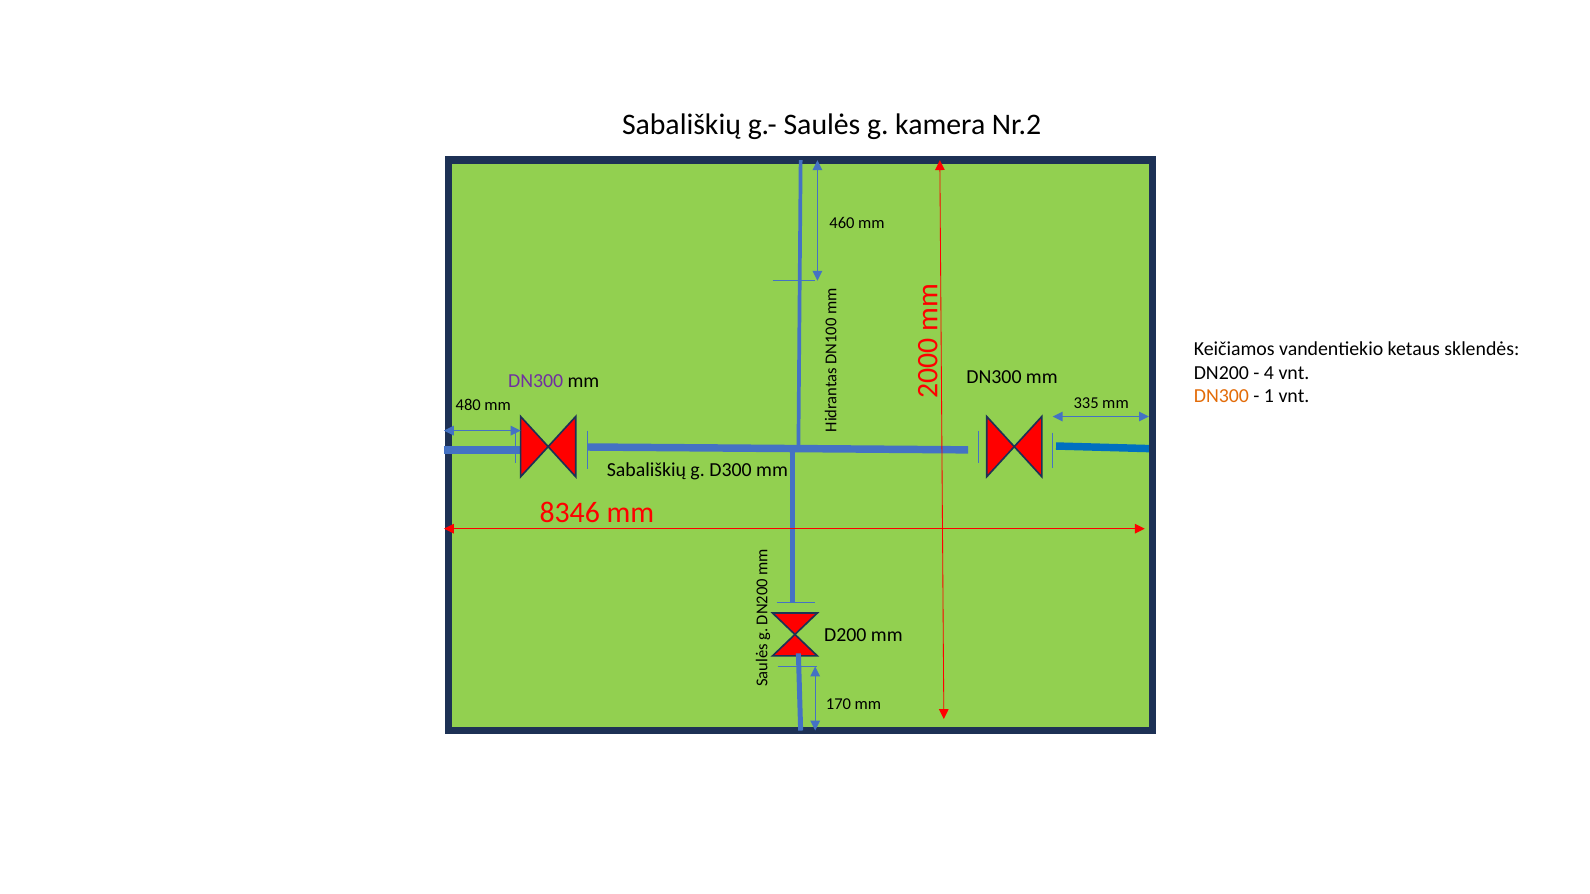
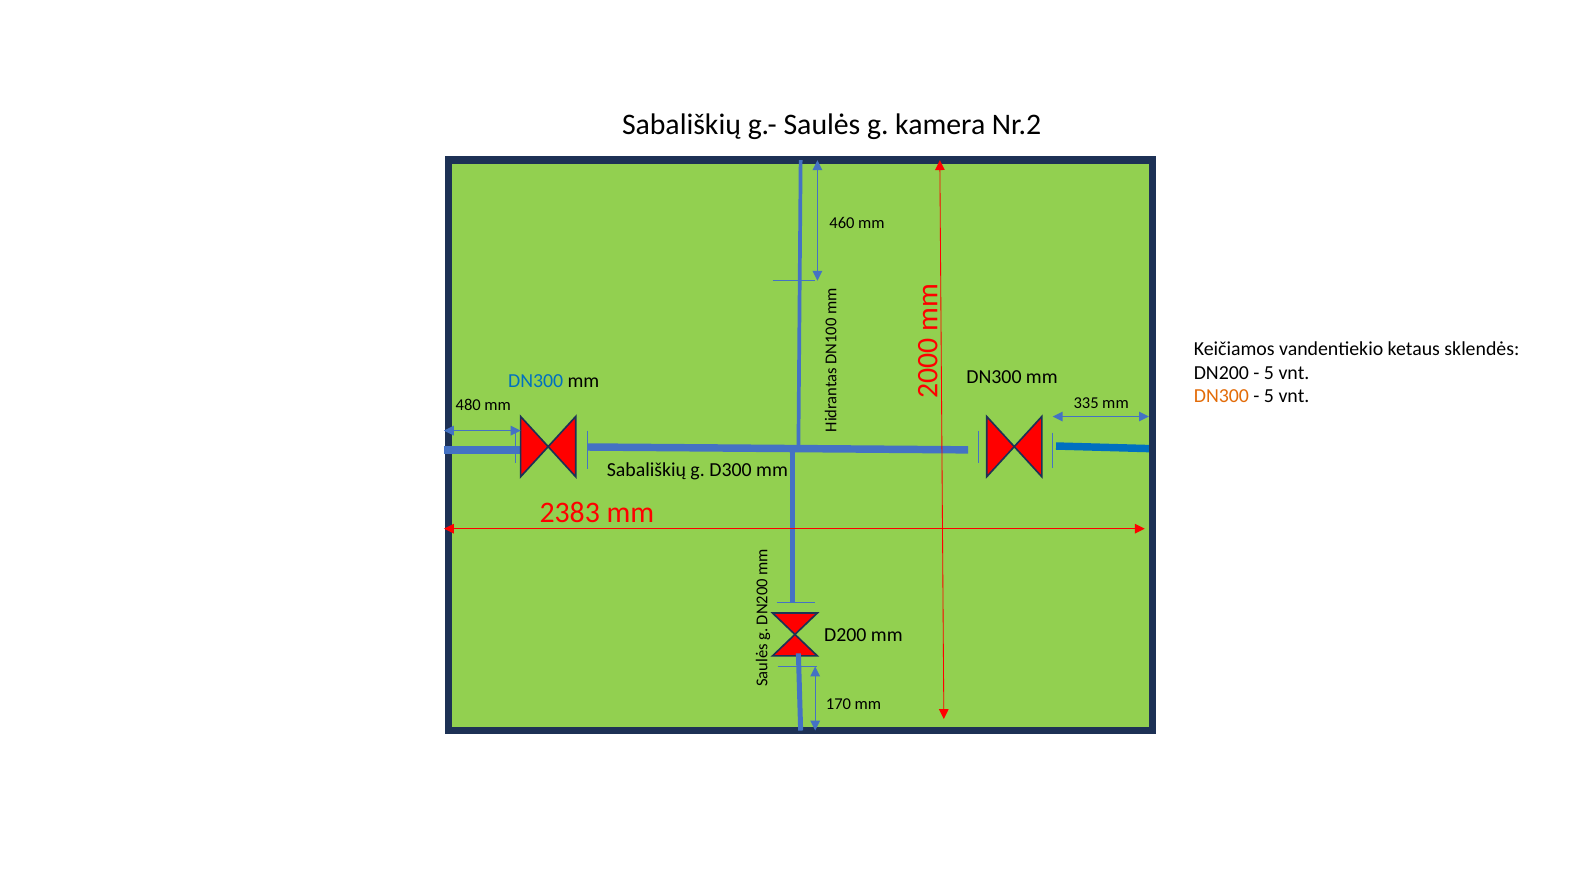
4 at (1269, 373): 4 -> 5
DN300 at (536, 381) colour: purple -> blue
1 at (1269, 396): 1 -> 5
8346: 8346 -> 2383
